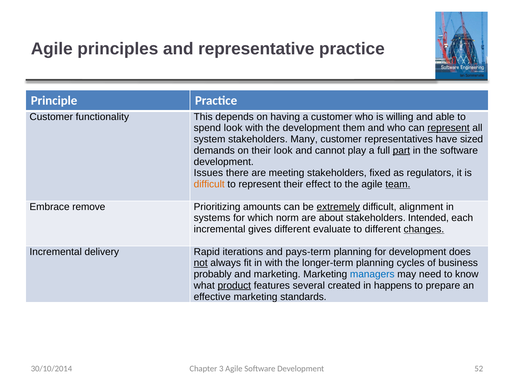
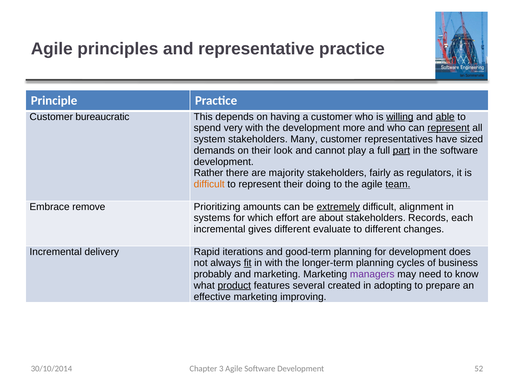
functionality: functionality -> bureaucratic
willing underline: none -> present
able underline: none -> present
spend look: look -> very
them: them -> more
Issues: Issues -> Rather
meeting: meeting -> majority
fixed: fixed -> fairly
effect: effect -> doing
norm: norm -> effort
Intended: Intended -> Records
changes underline: present -> none
pays-term: pays-term -> good-term
not underline: present -> none
fit underline: none -> present
managers colour: blue -> purple
happens: happens -> adopting
standards: standards -> improving
